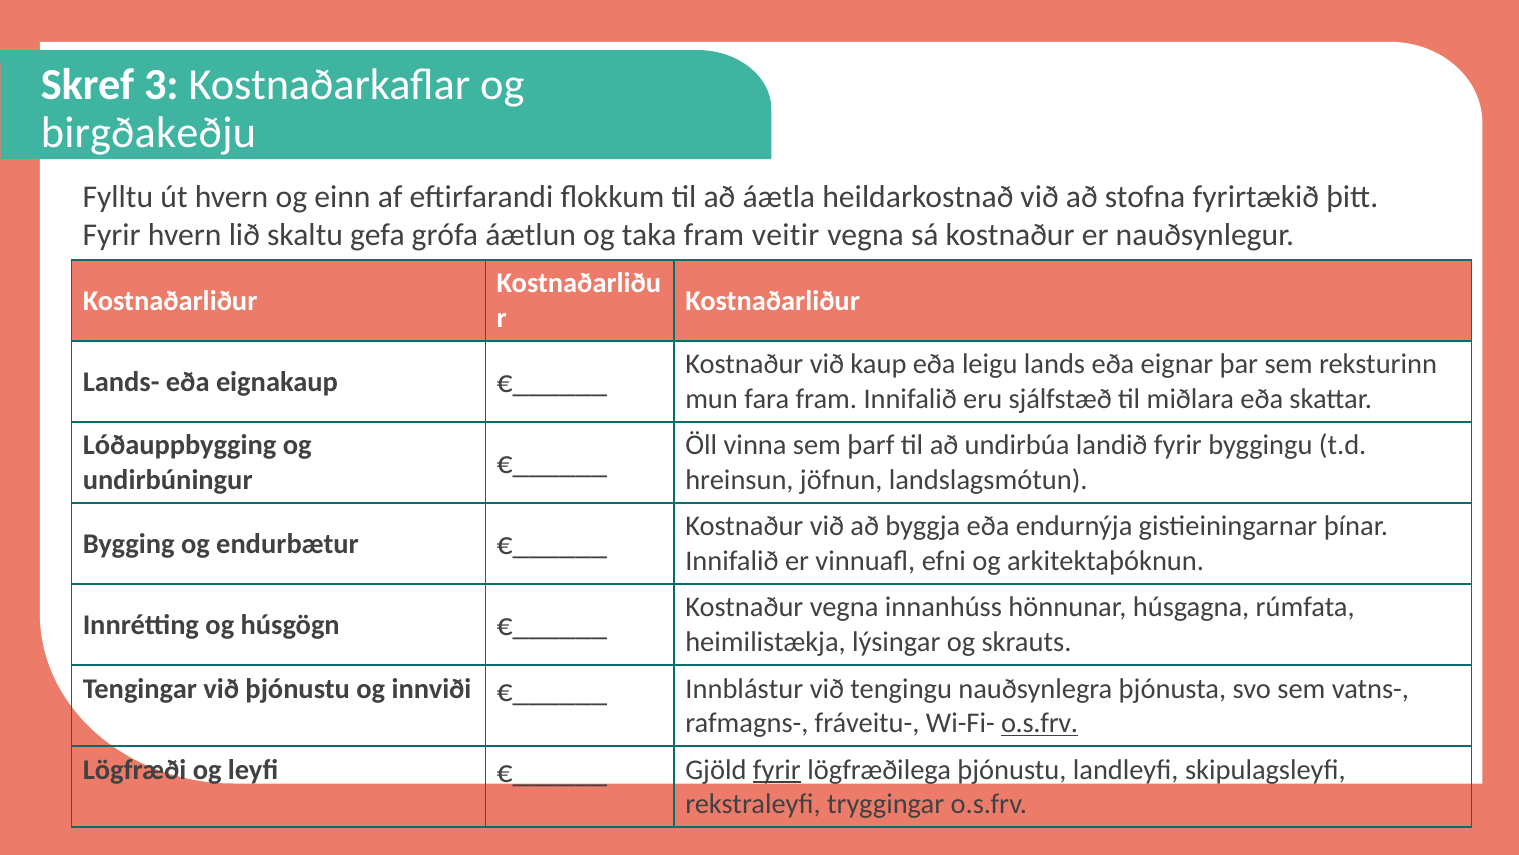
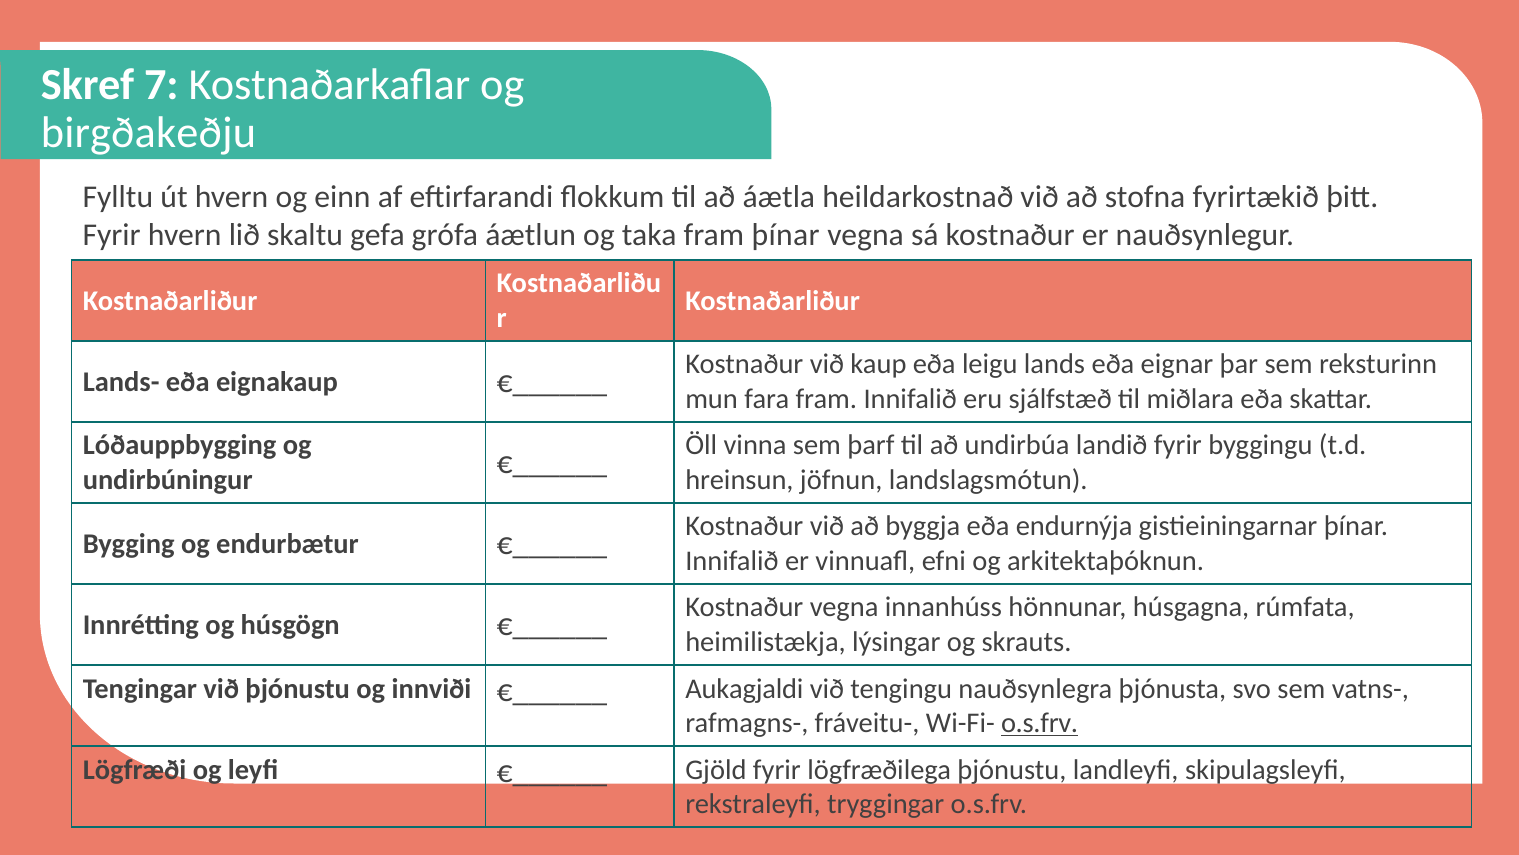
3: 3 -> 7
fram veitir: veitir -> þínar
Innblástur: Innblástur -> Aukagjaldi
fyrir at (777, 769) underline: present -> none
